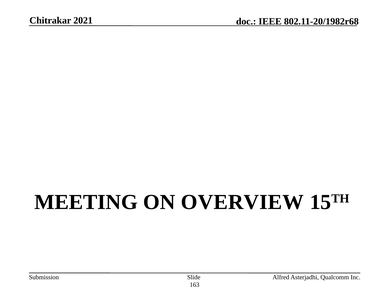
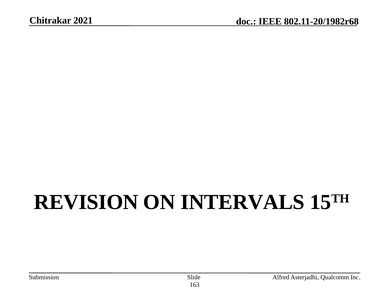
MEETING: MEETING -> REVISION
OVERVIEW: OVERVIEW -> INTERVALS
